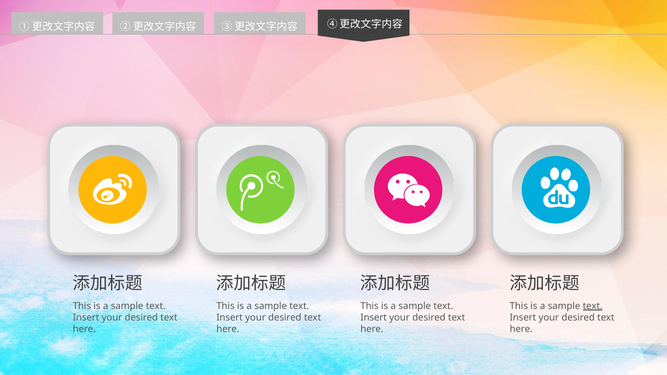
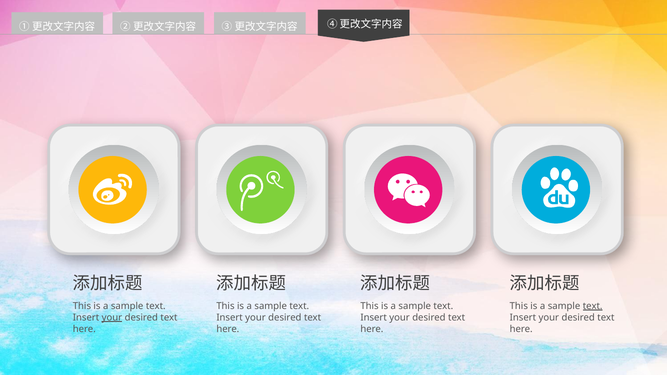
your at (112, 318) underline: none -> present
